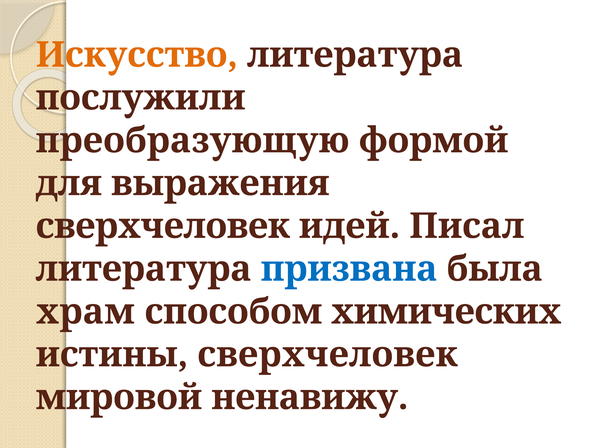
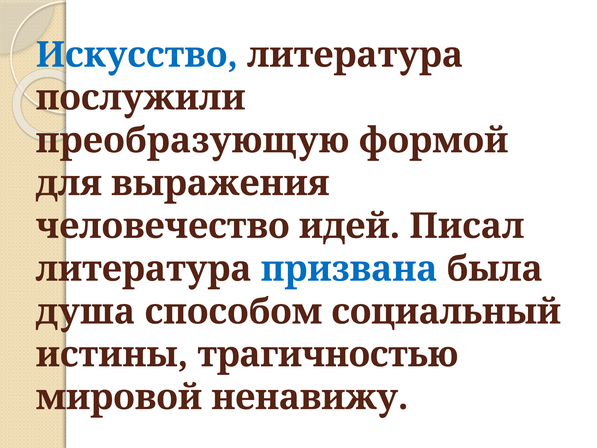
Искусство colour: orange -> blue
сверхчеловек at (163, 226): сверхчеловек -> человечество
храм: храм -> душа
химических: химических -> социальный
истины сверхчеловек: сверхчеловек -> трагичностью
